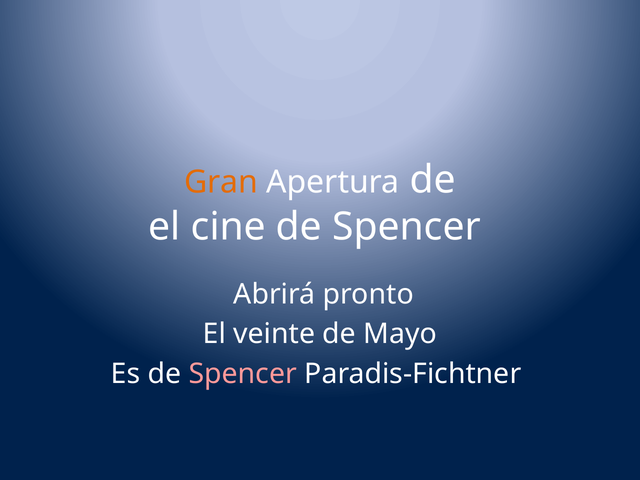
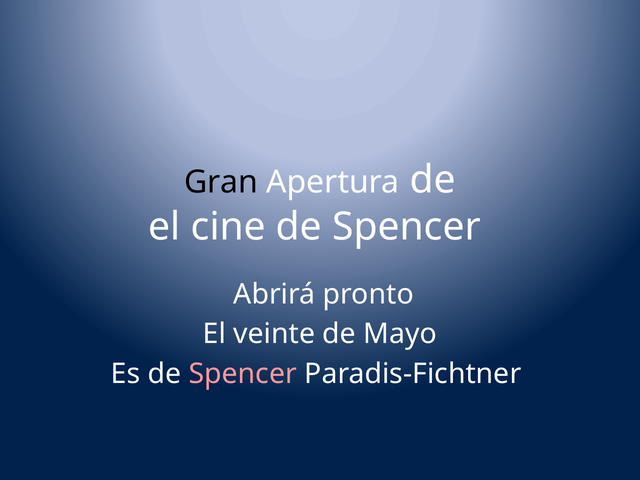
Gran colour: orange -> black
